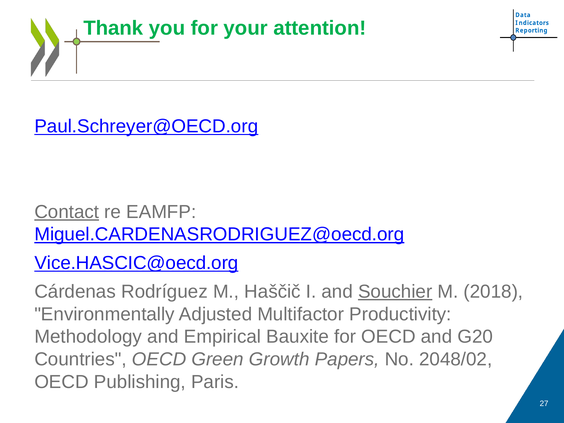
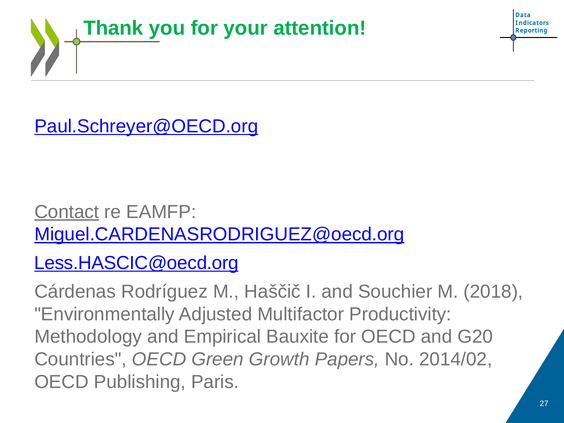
Vice.HASCIC@oecd.org: Vice.HASCIC@oecd.org -> Less.HASCIC@oecd.org
Souchier underline: present -> none
2048/02: 2048/02 -> 2014/02
